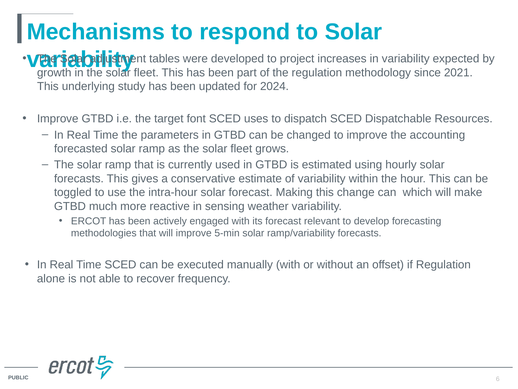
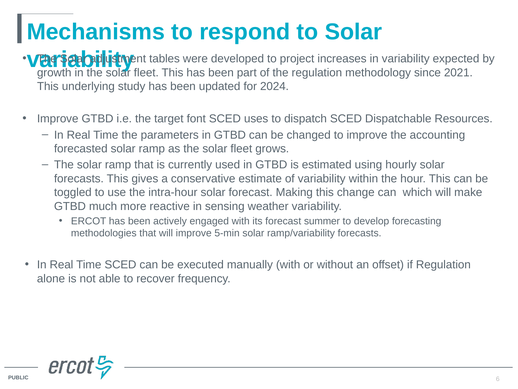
relevant: relevant -> summer
